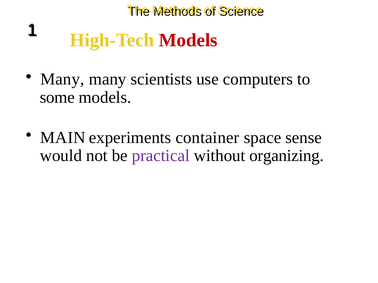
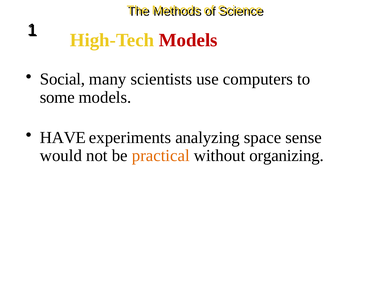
Many at (62, 79): Many -> Social
MAIN: MAIN -> HAVE
container: container -> analyzing
practical colour: purple -> orange
